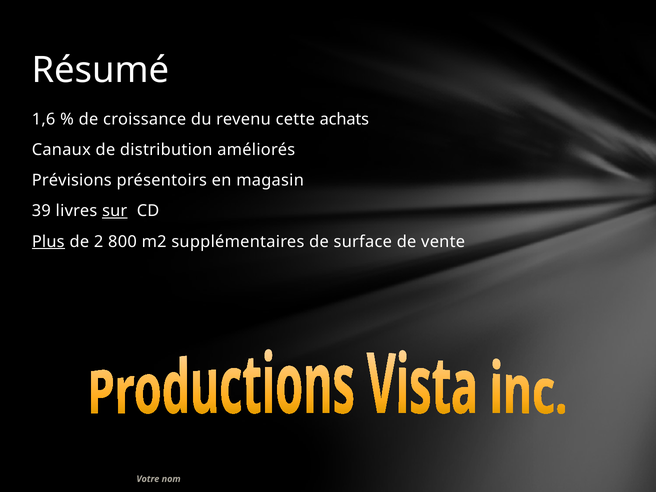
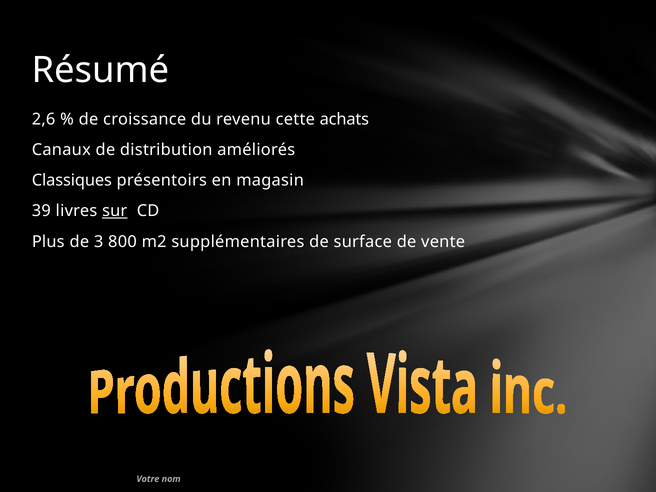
1,6: 1,6 -> 2,6
Prévisions: Prévisions -> Classiques
Plus underline: present -> none
2: 2 -> 3
